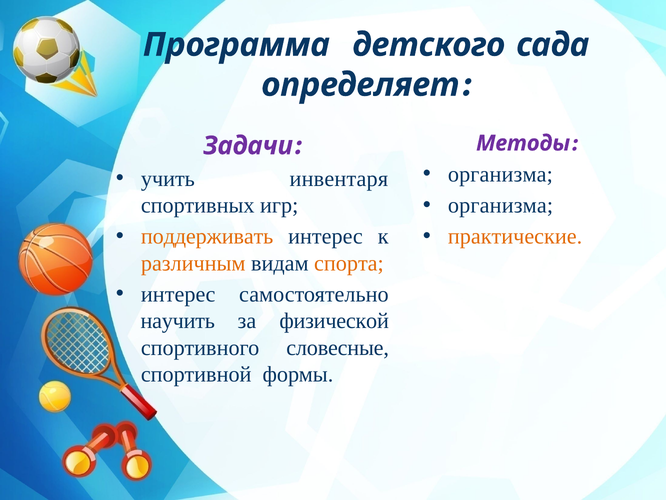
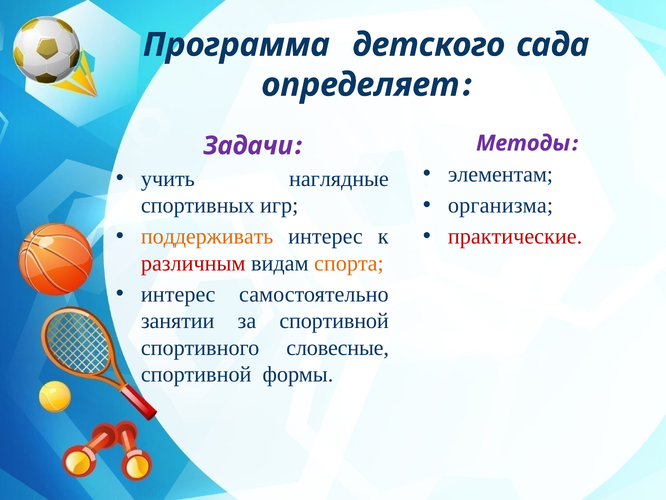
организма at (500, 174): организма -> элементам
инвентаря: инвентаря -> наглядные
практические colour: orange -> red
различным colour: orange -> red
научить: научить -> занятии
за физической: физической -> спортивной
